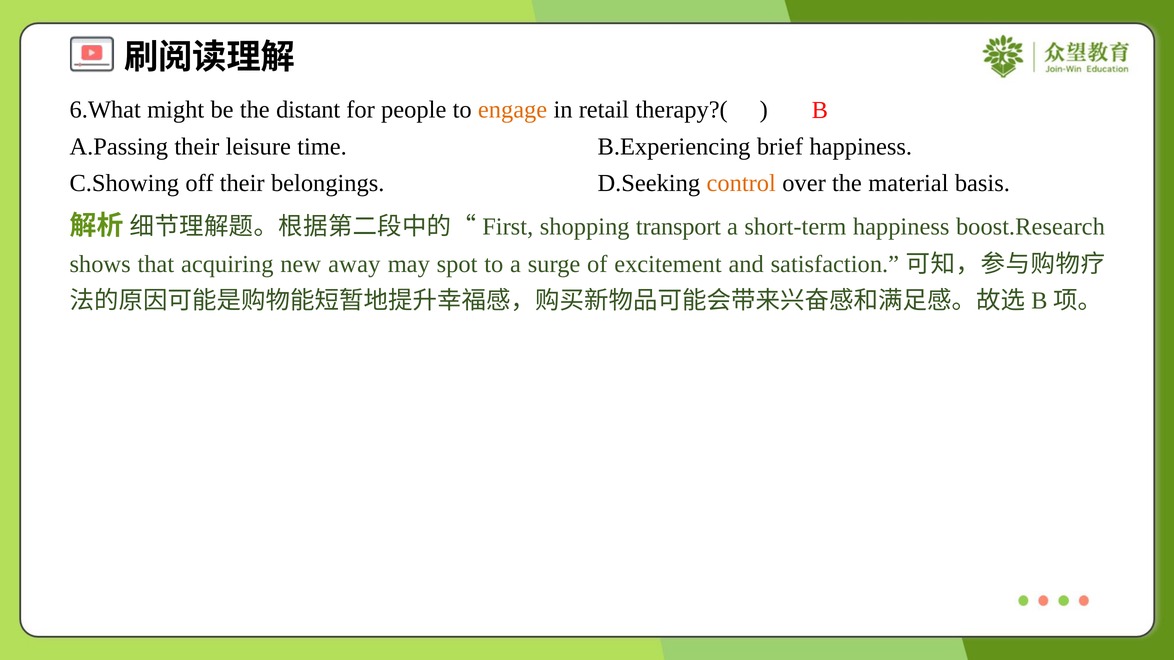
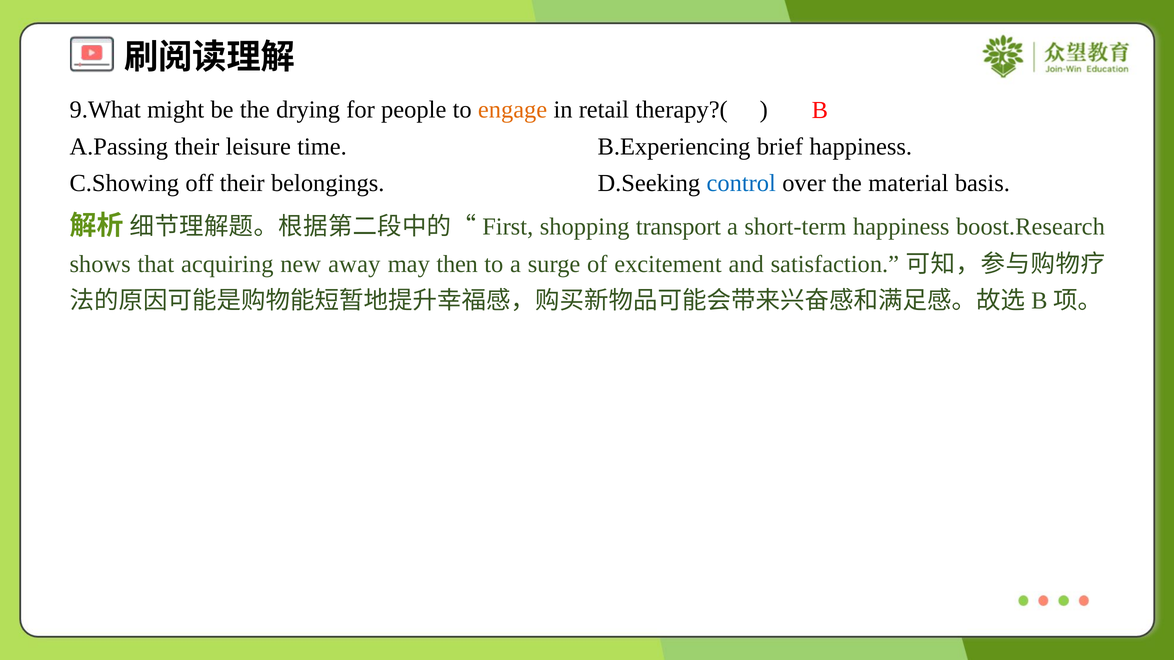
6.What: 6.What -> 9.What
distant: distant -> drying
control colour: orange -> blue
spot: spot -> then
